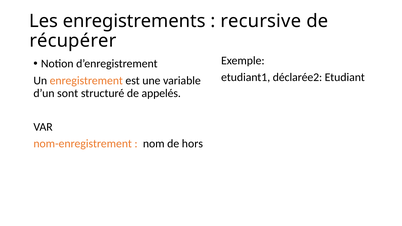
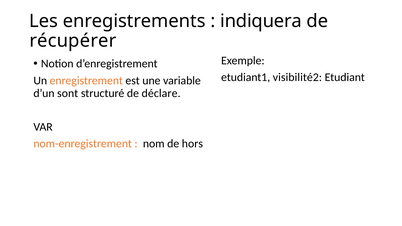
recursive: recursive -> indiquera
déclarée2: déclarée2 -> visibilité2
appelés: appelés -> déclare
